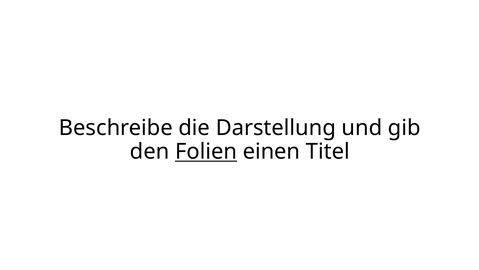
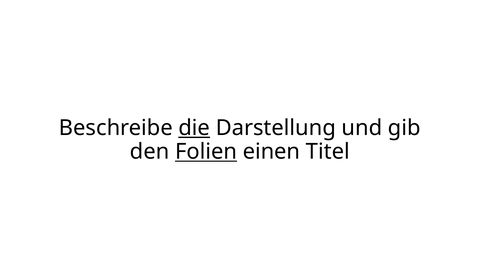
die underline: none -> present
